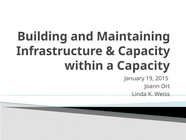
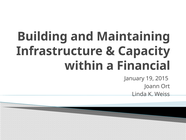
a Capacity: Capacity -> Financial
